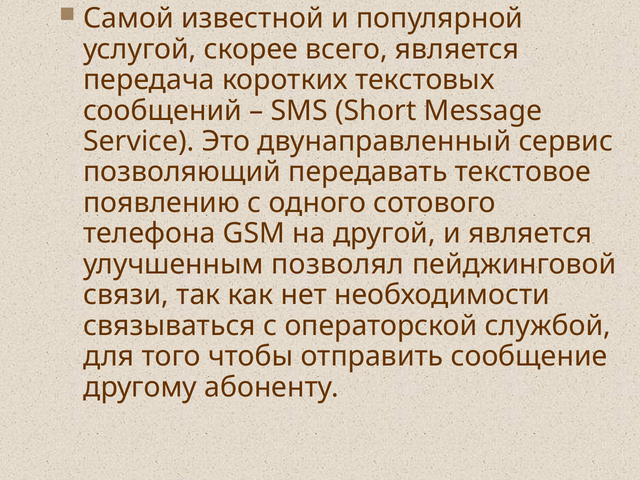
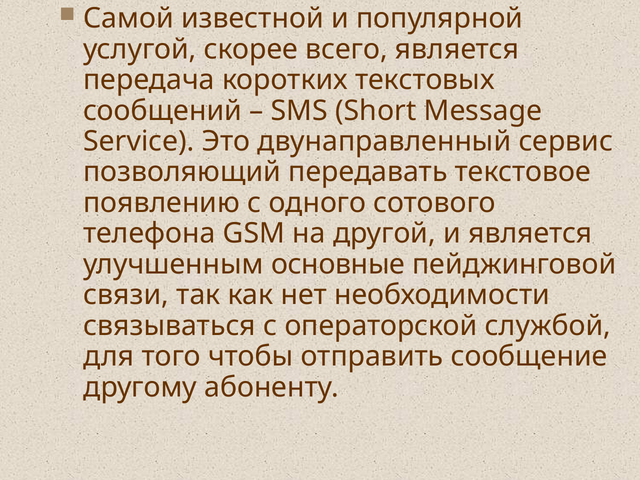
позволял: позволял -> основные
